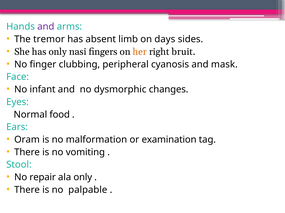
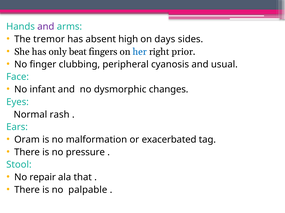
limb: limb -> high
nasi: nasi -> beat
her colour: orange -> blue
bruit: bruit -> prior
mask: mask -> usual
food: food -> rash
examination: examination -> exacerbated
vomiting: vomiting -> pressure
ala only: only -> that
